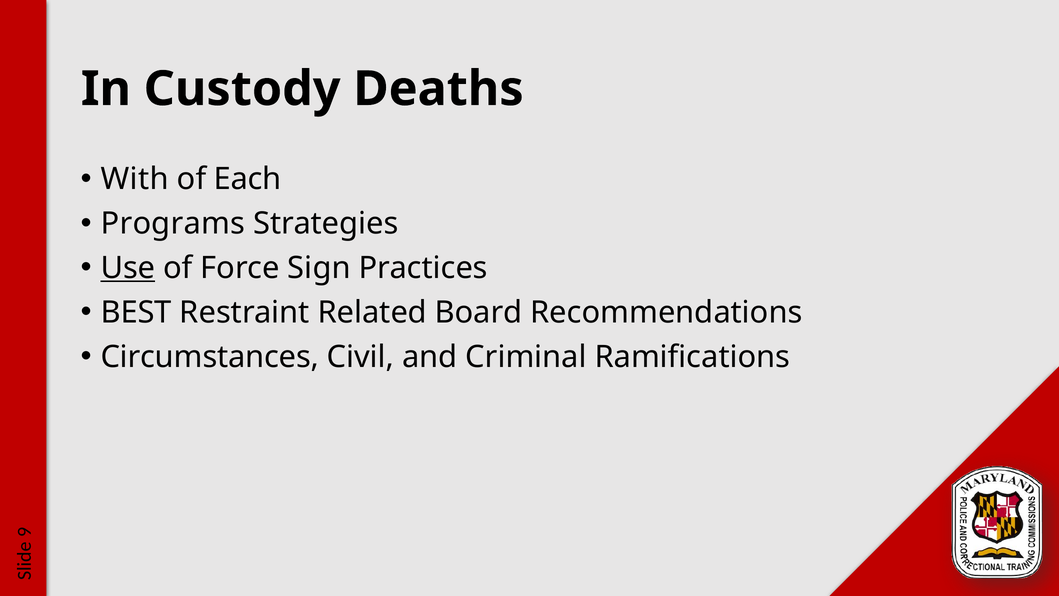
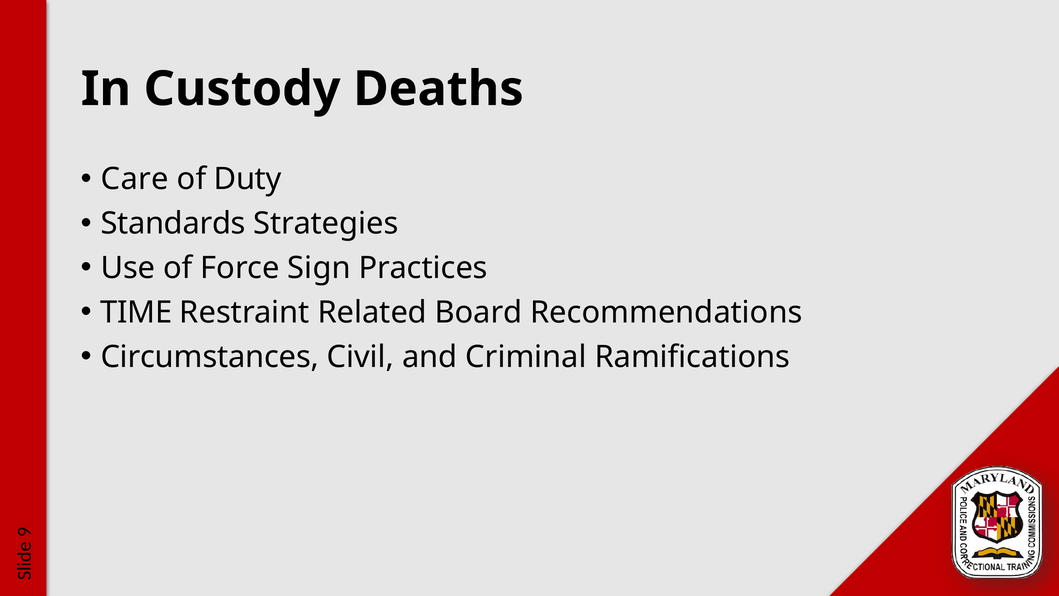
With: With -> Care
Each: Each -> Duty
Programs: Programs -> Standards
Use underline: present -> none
BEST: BEST -> TIME
